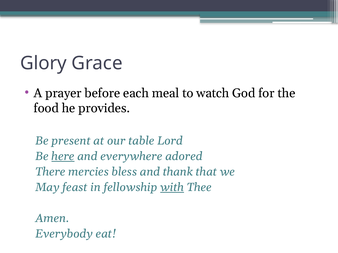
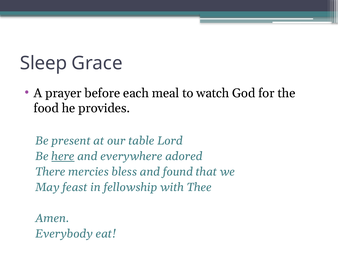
Glory: Glory -> Sleep
thank: thank -> found
with underline: present -> none
